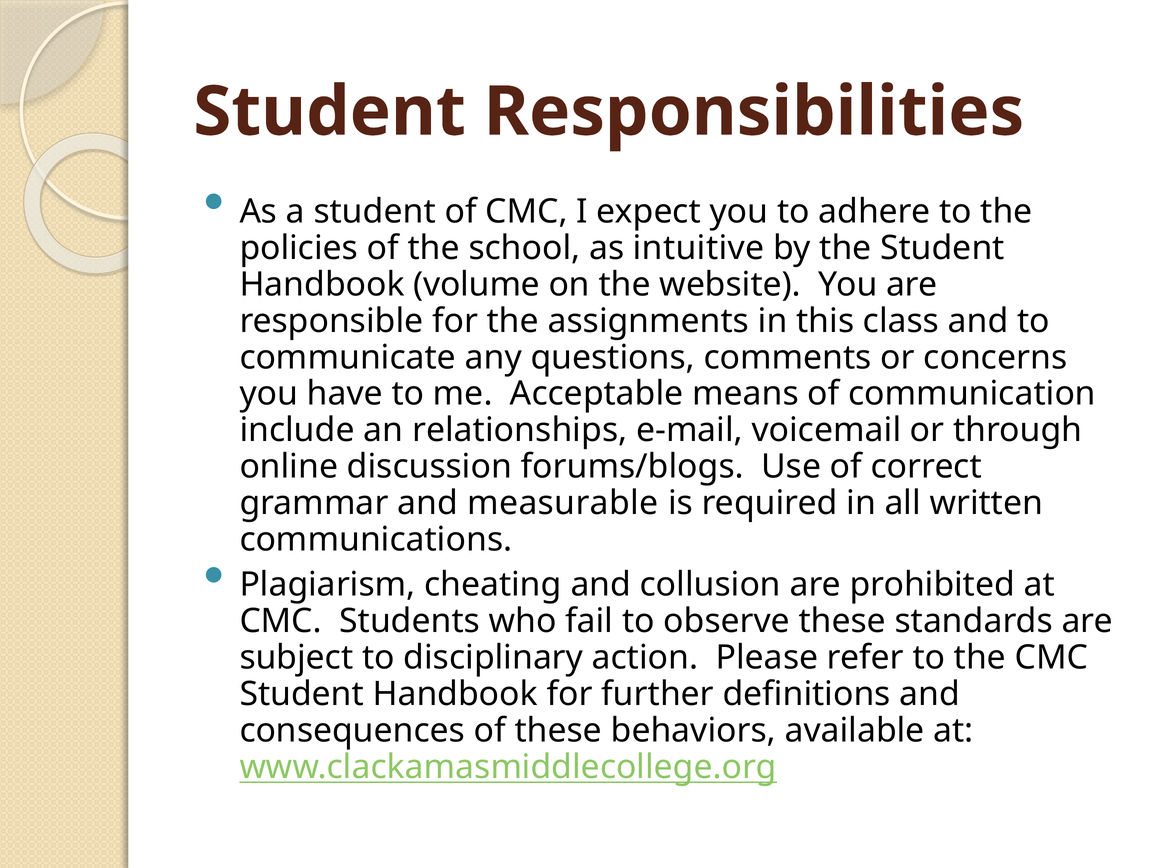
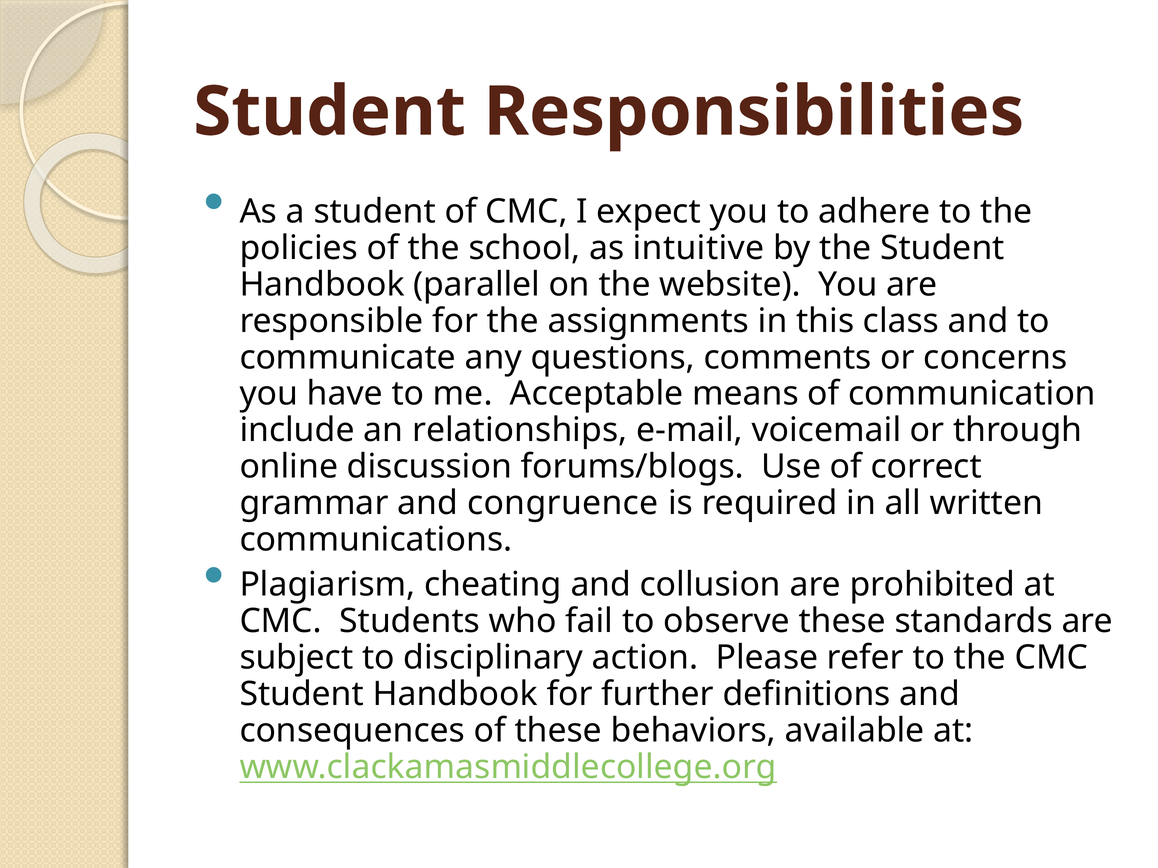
volume: volume -> parallel
measurable: measurable -> congruence
